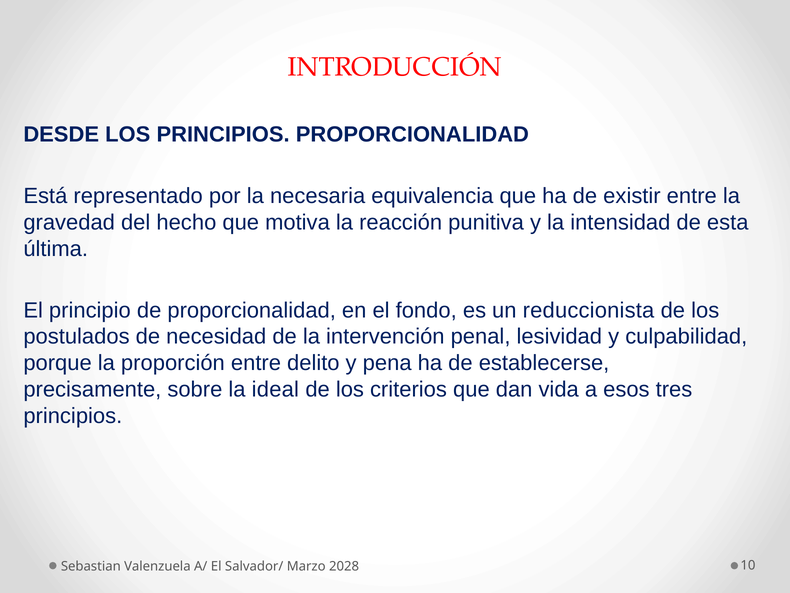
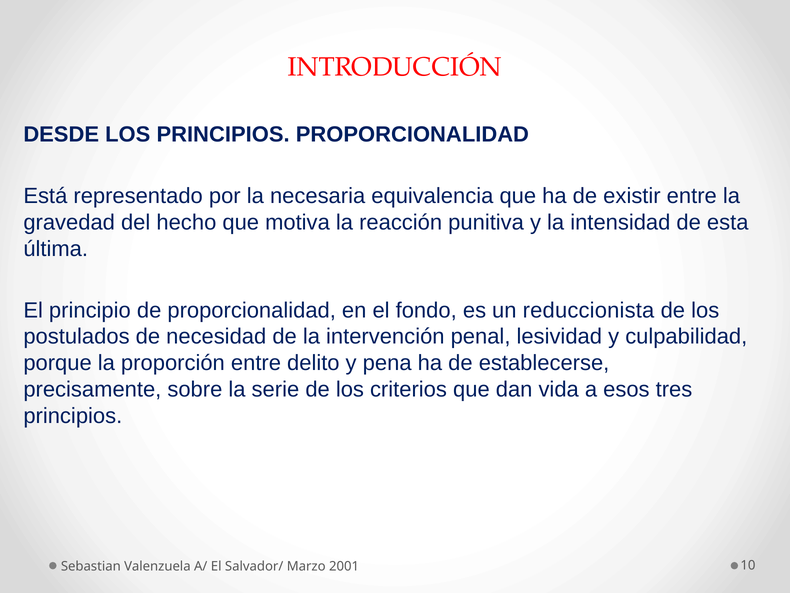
ideal: ideal -> serie
2028: 2028 -> 2001
